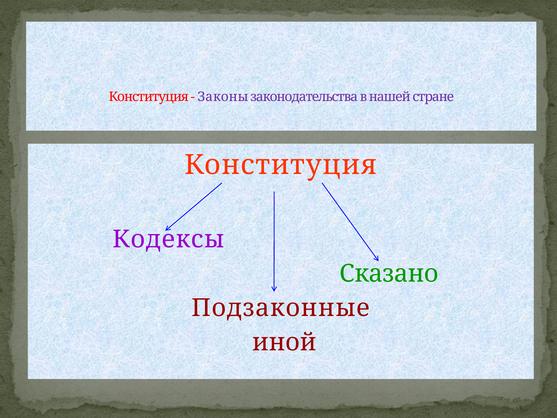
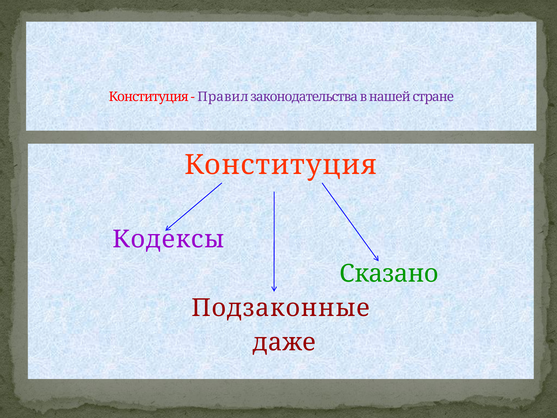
Законы: Законы -> Правил
иной: иной -> даже
